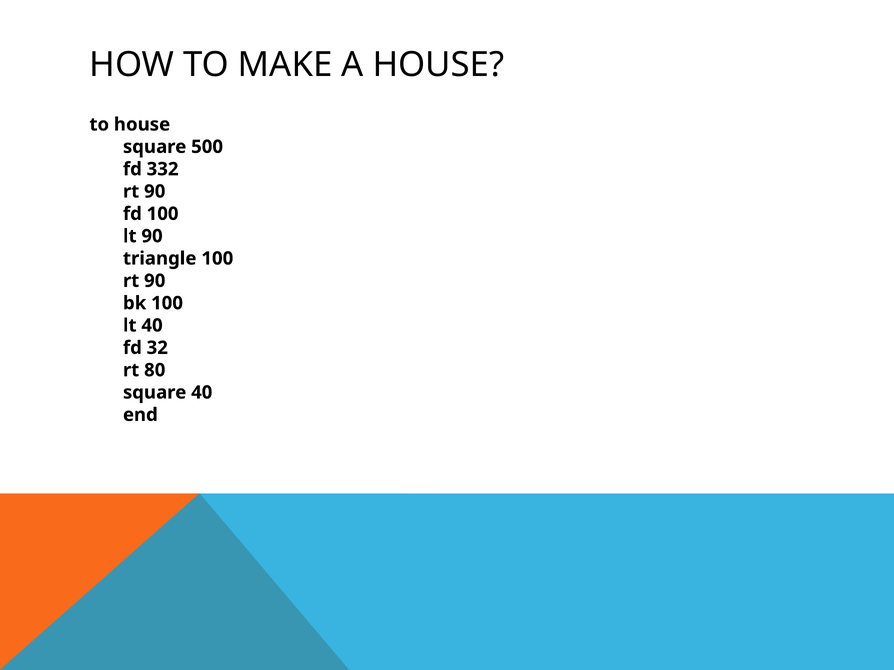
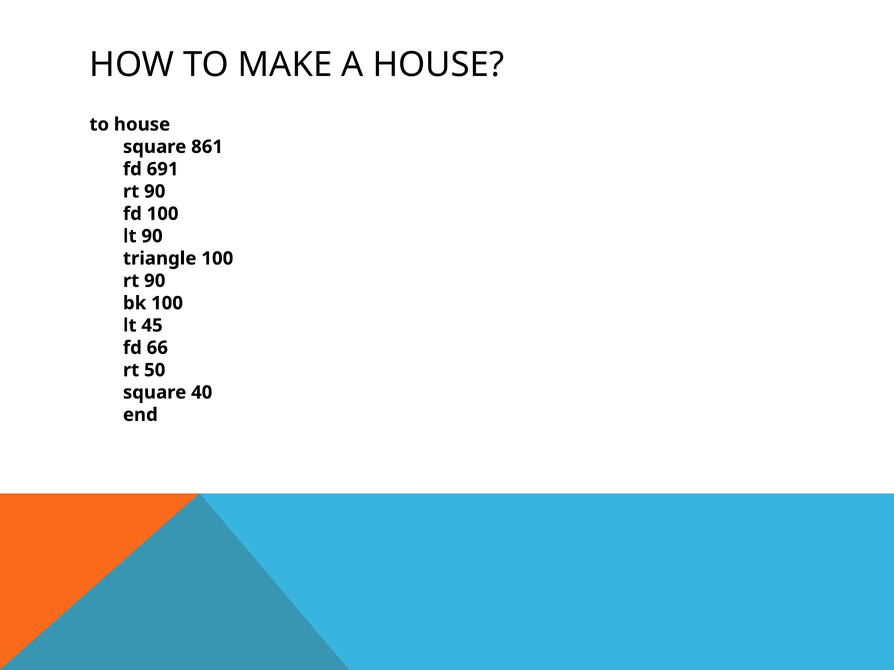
500: 500 -> 861
332: 332 -> 691
lt 40: 40 -> 45
32: 32 -> 66
80: 80 -> 50
